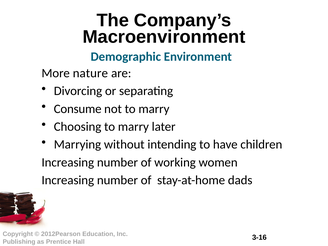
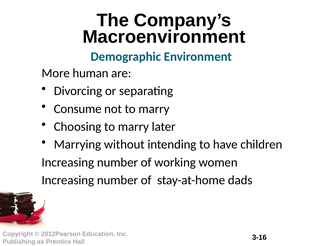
nature: nature -> human
